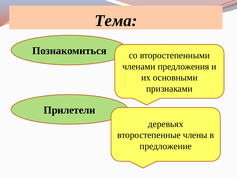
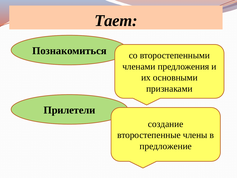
Тема: Тема -> Тает
деревьях: деревьях -> создание
